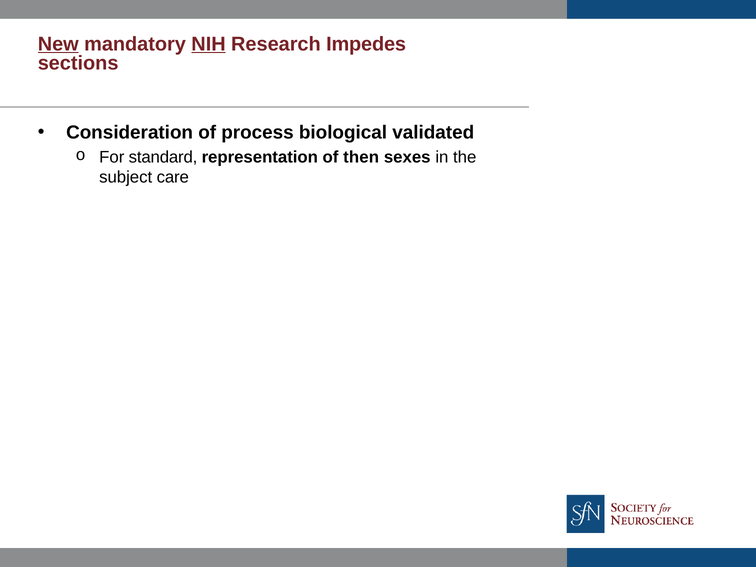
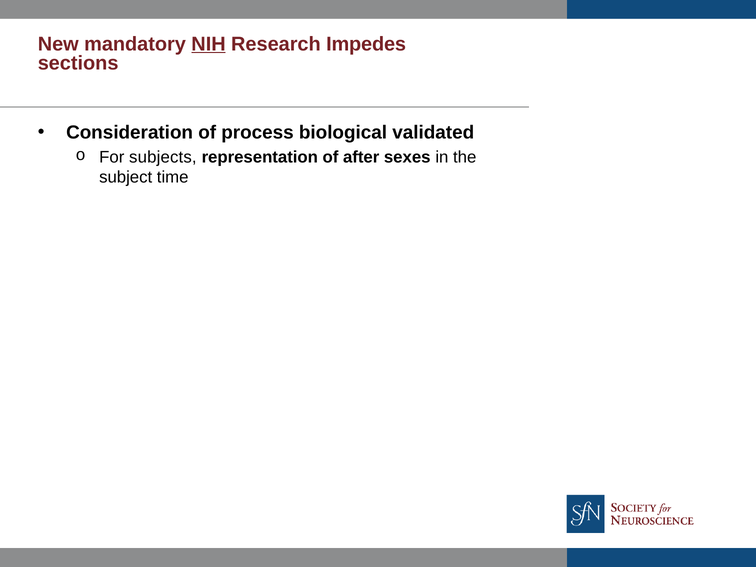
New underline: present -> none
standard: standard -> subjects
then: then -> after
care: care -> time
